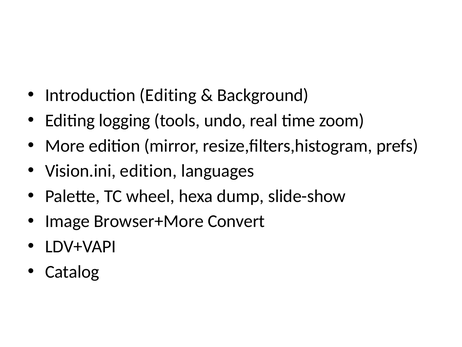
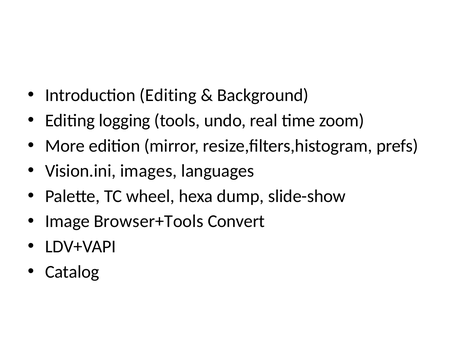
Vision.ini edition: edition -> images
Browser+More: Browser+More -> Browser+Tools
